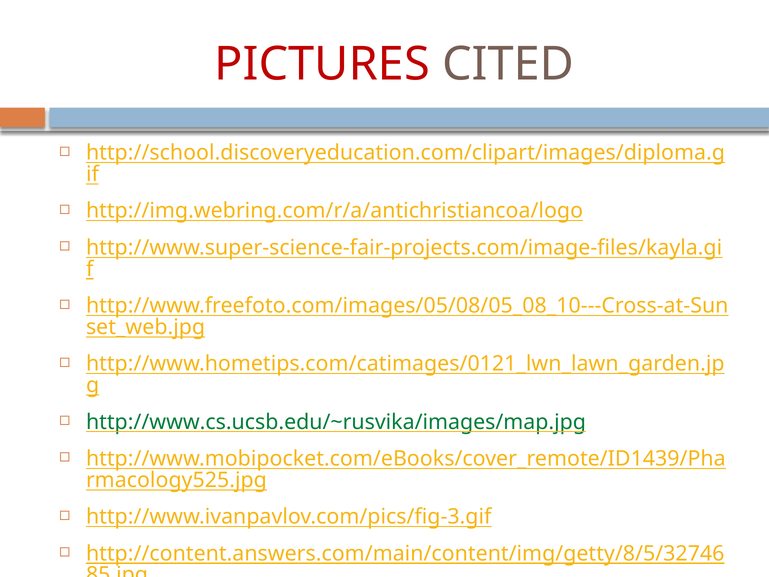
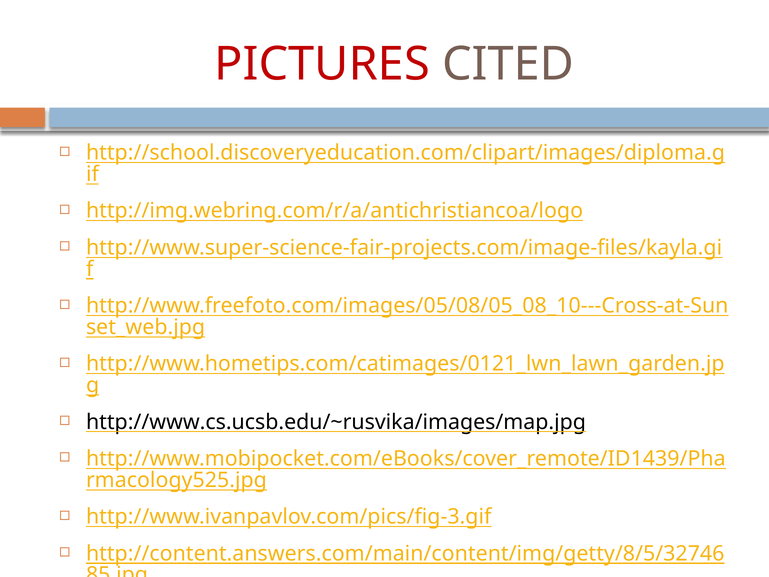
http://www.cs.ucsb.edu/~rusvika/images/map.jpg colour: green -> black
